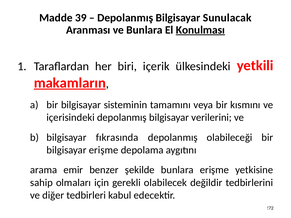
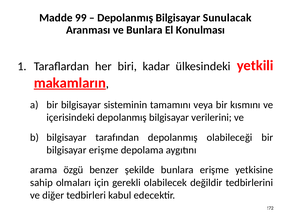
39: 39 -> 99
Konulması underline: present -> none
içerik: içerik -> kadar
fıkrasında: fıkrasında -> tarafından
emir: emir -> özgü
